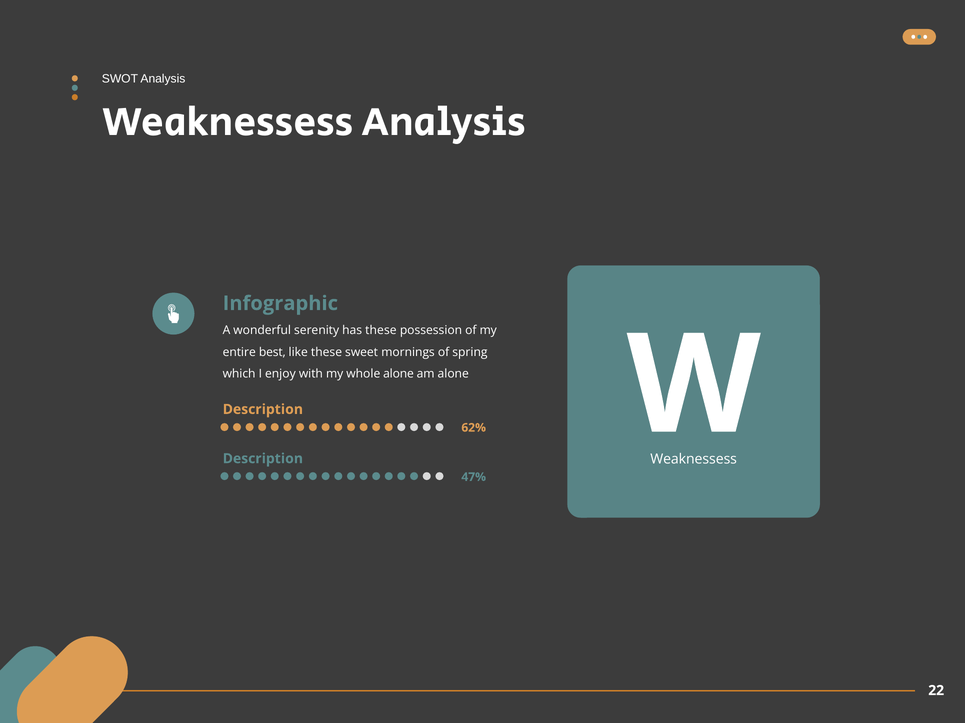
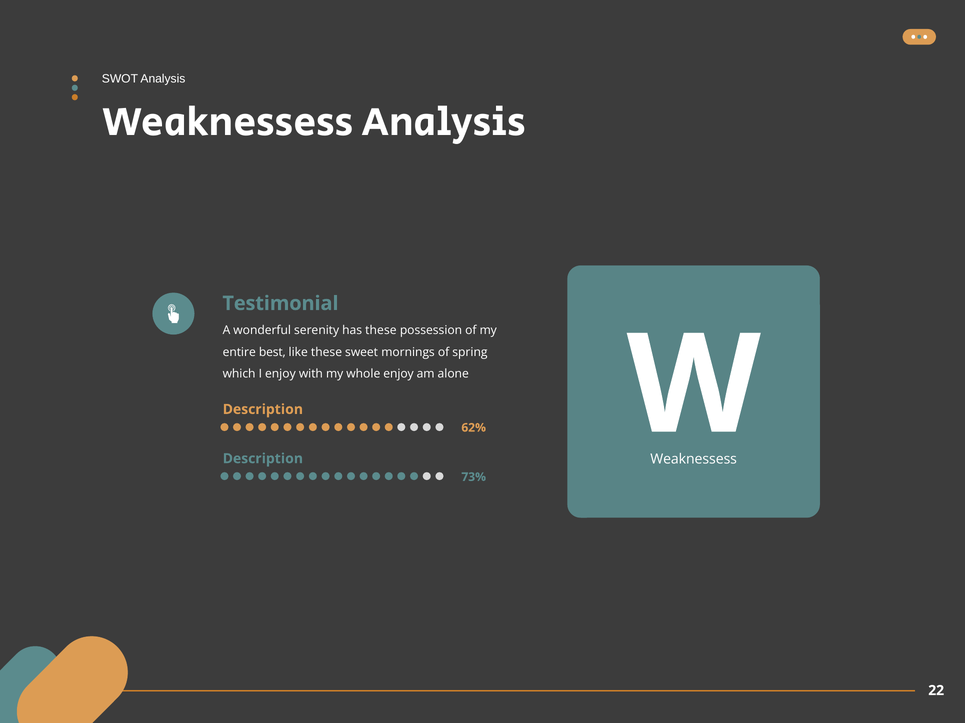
Infographic: Infographic -> Testimonial
whole alone: alone -> enjoy
47%: 47% -> 73%
